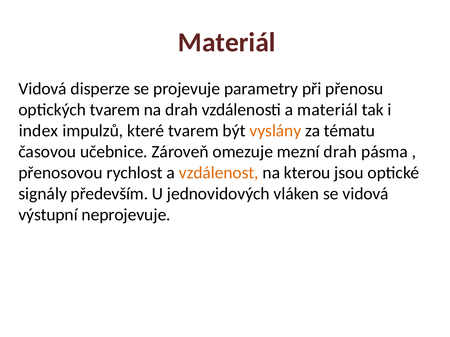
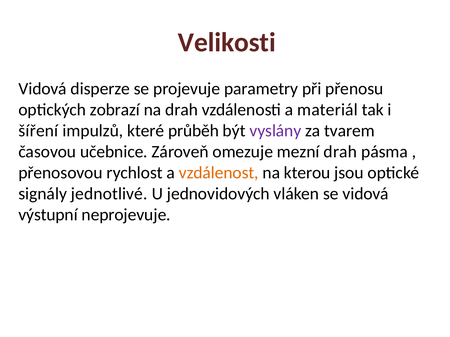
Materiál at (227, 43): Materiál -> Velikosti
optických tvarem: tvarem -> zobrazí
index: index -> šíření
které tvarem: tvarem -> průběh
vyslány colour: orange -> purple
tématu: tématu -> tvarem
především: především -> jednotlivé
